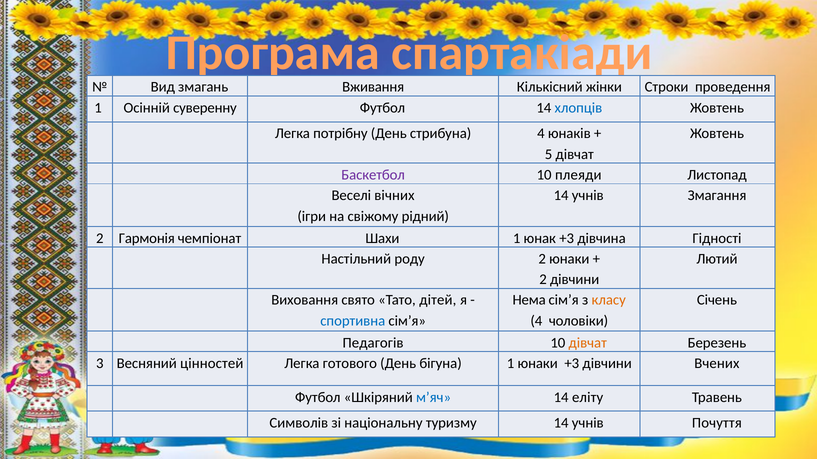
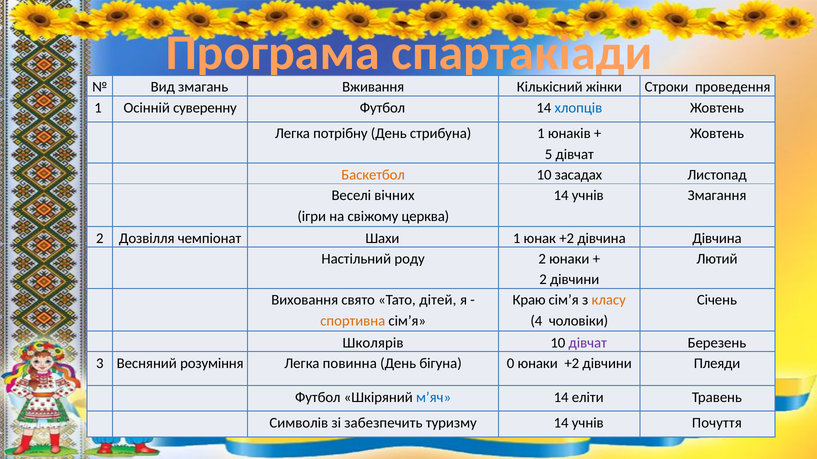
стрибуна 4: 4 -> 1
Баскетбол colour: purple -> orange
плеяди: плеяди -> засадах
рідний: рідний -> церква
Гармонія: Гармонія -> Дозвілля
юнак +3: +3 -> +2
дівчина Гідності: Гідності -> Дівчина
Нема: Нема -> Краю
спортивна colour: blue -> orange
Педагогів: Педагогів -> Школярів
дівчат at (588, 343) colour: orange -> purple
цінностей: цінностей -> розуміння
готового: готового -> повинна
бігуна 1: 1 -> 0
юнаки +3: +3 -> +2
Вчених: Вчених -> Плеяди
еліту: еліту -> еліти
національну: національну -> забезпечить
